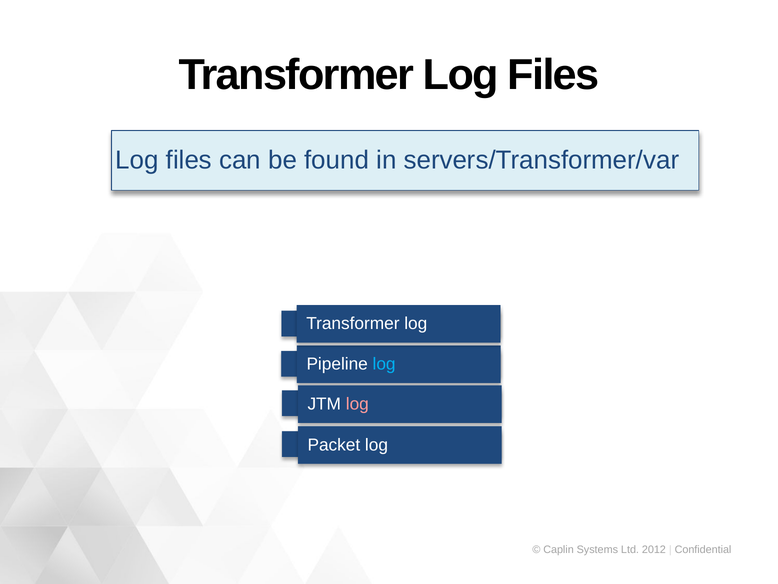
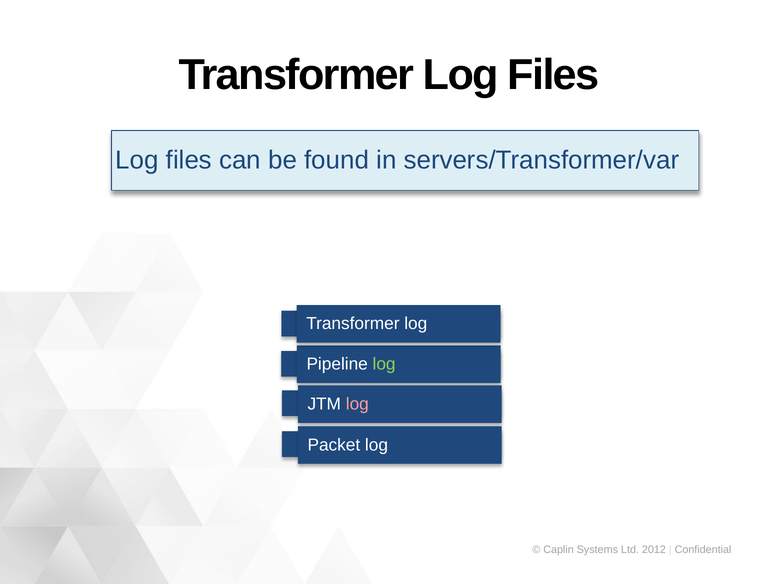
log at (384, 364) colour: light blue -> light green
